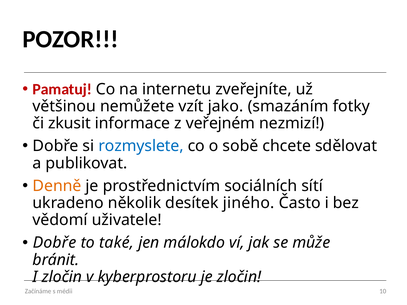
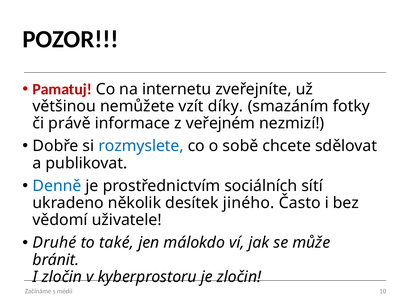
jako: jako -> díky
zkusit: zkusit -> právě
Denně colour: orange -> blue
Dobře at (55, 243): Dobře -> Druhé
